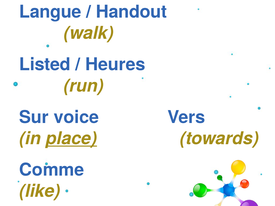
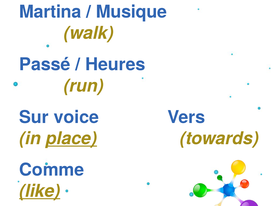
Langue: Langue -> Martina
Handout: Handout -> Musique
Listed: Listed -> Passé
like underline: none -> present
